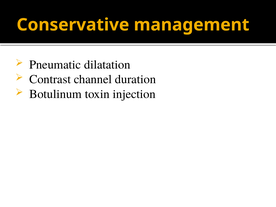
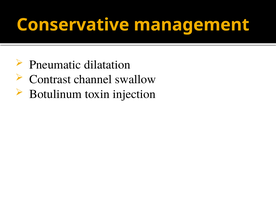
duration: duration -> swallow
